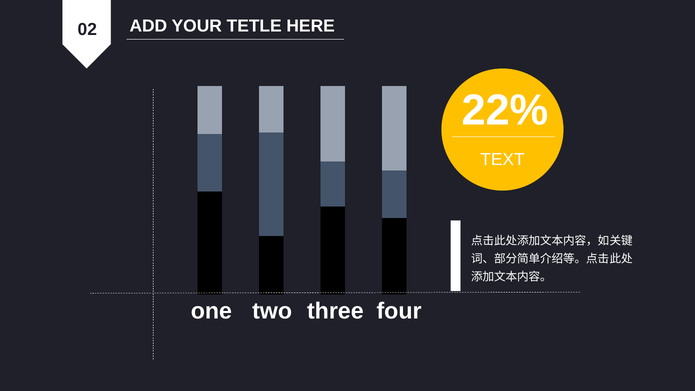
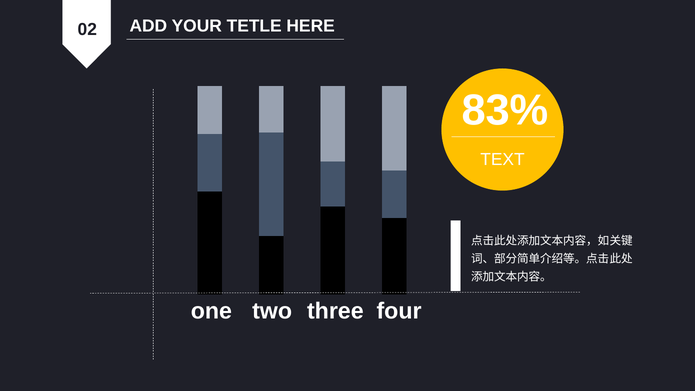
22%: 22% -> 83%
